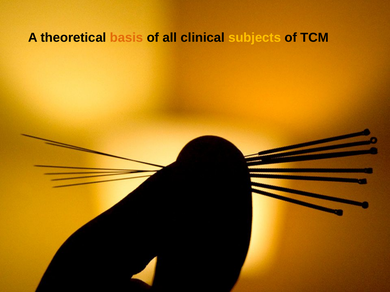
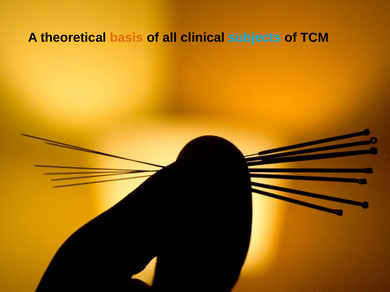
subjects colour: yellow -> light blue
